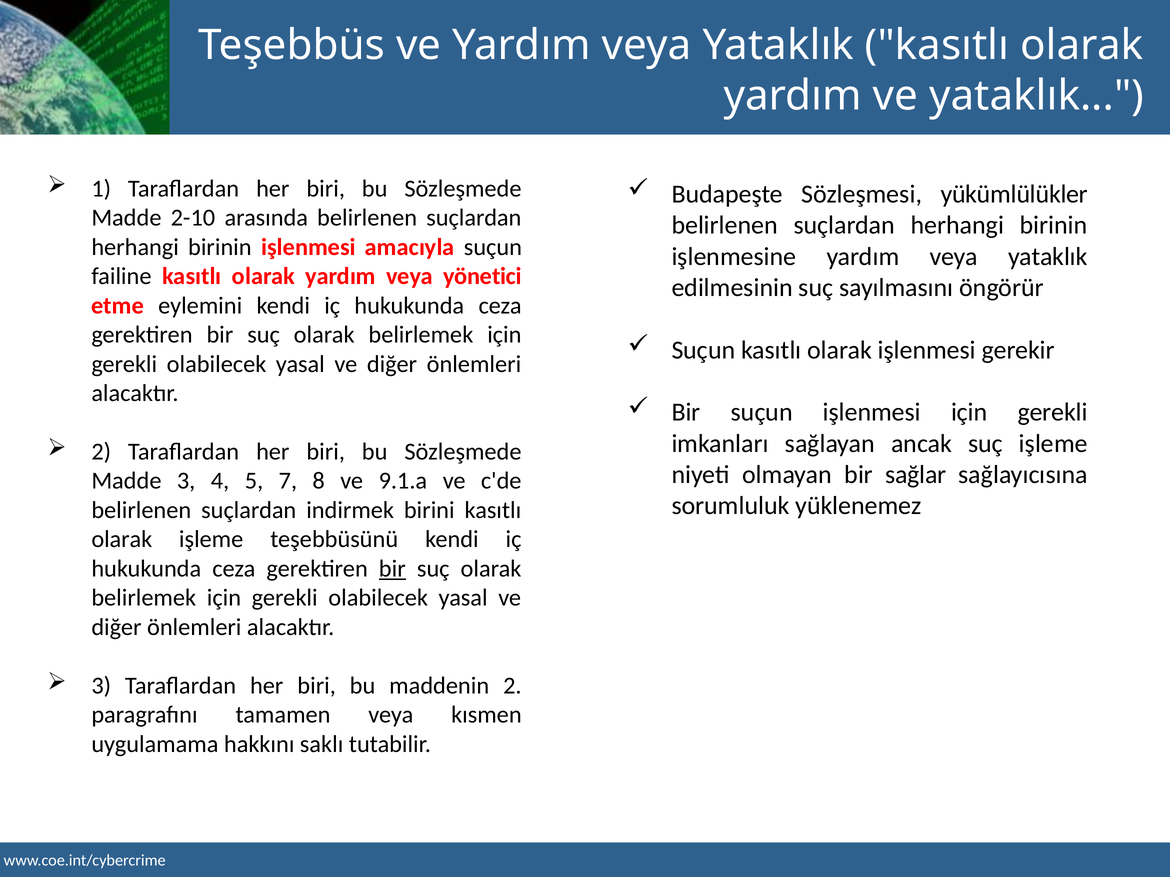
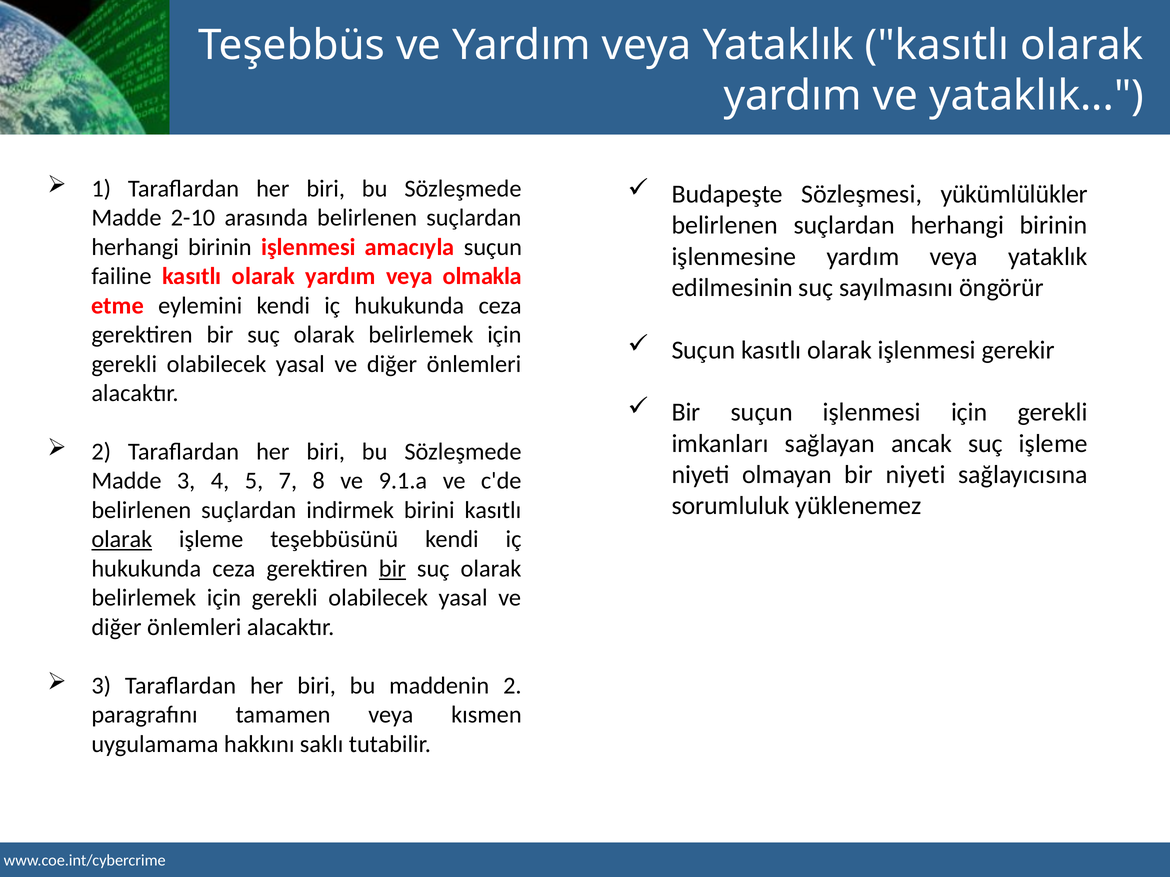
yönetici: yönetici -> olmakla
bir sağlar: sağlar -> niyeti
olarak at (122, 540) underline: none -> present
